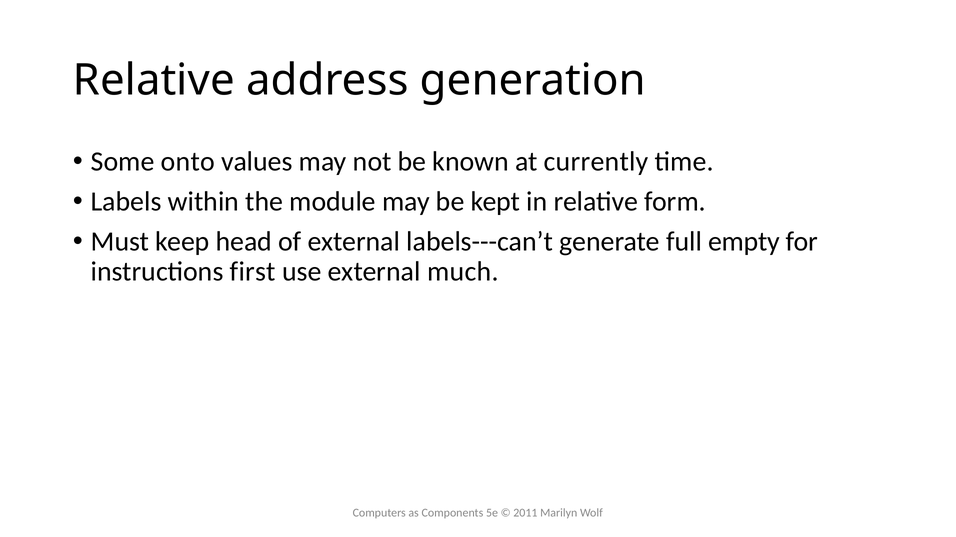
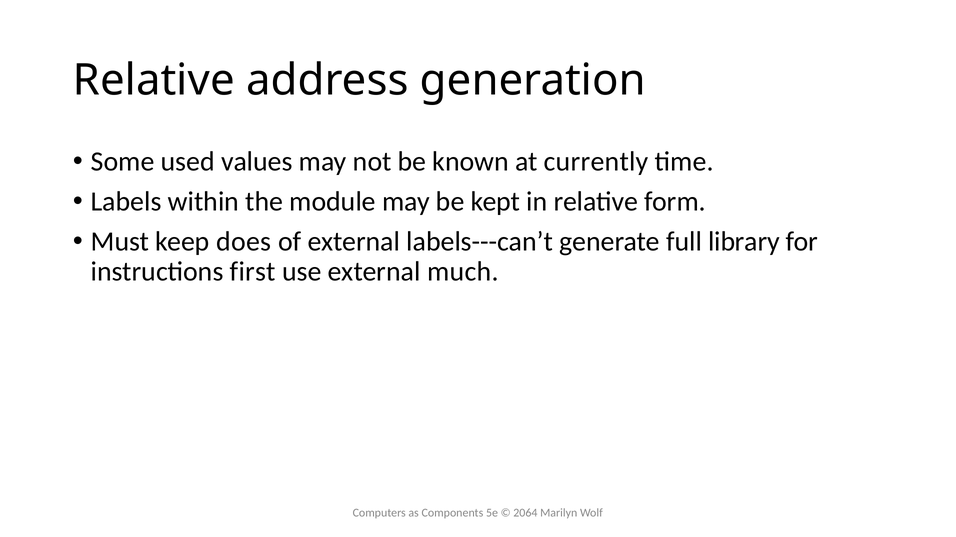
onto: onto -> used
head: head -> does
empty: empty -> library
2011: 2011 -> 2064
